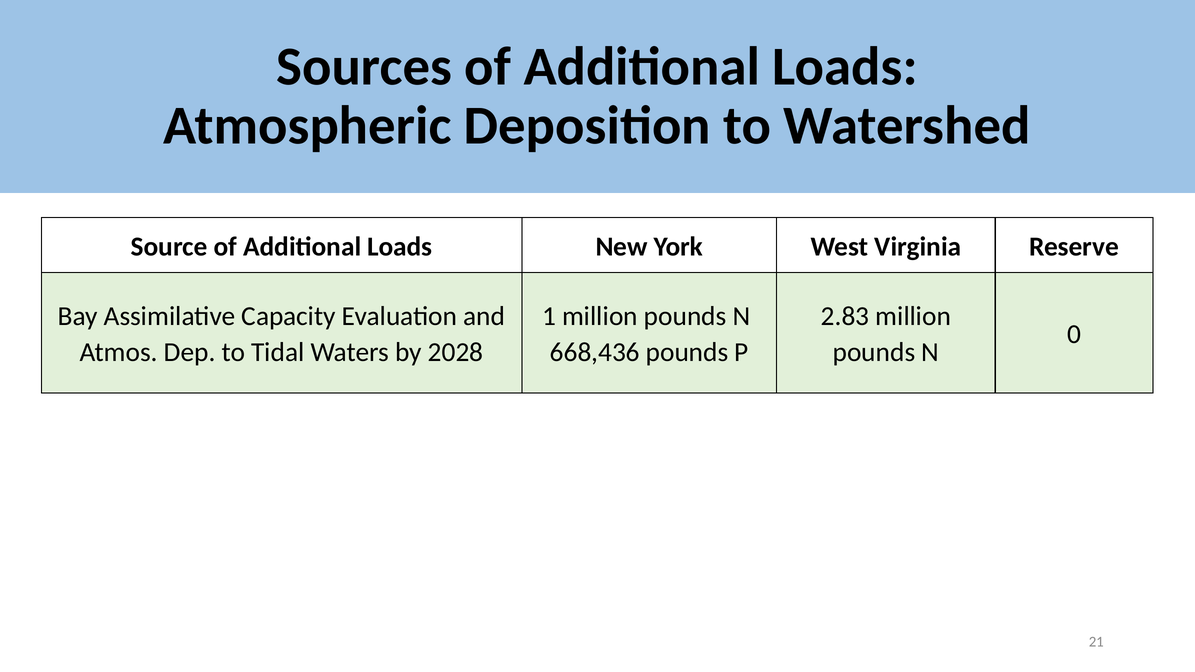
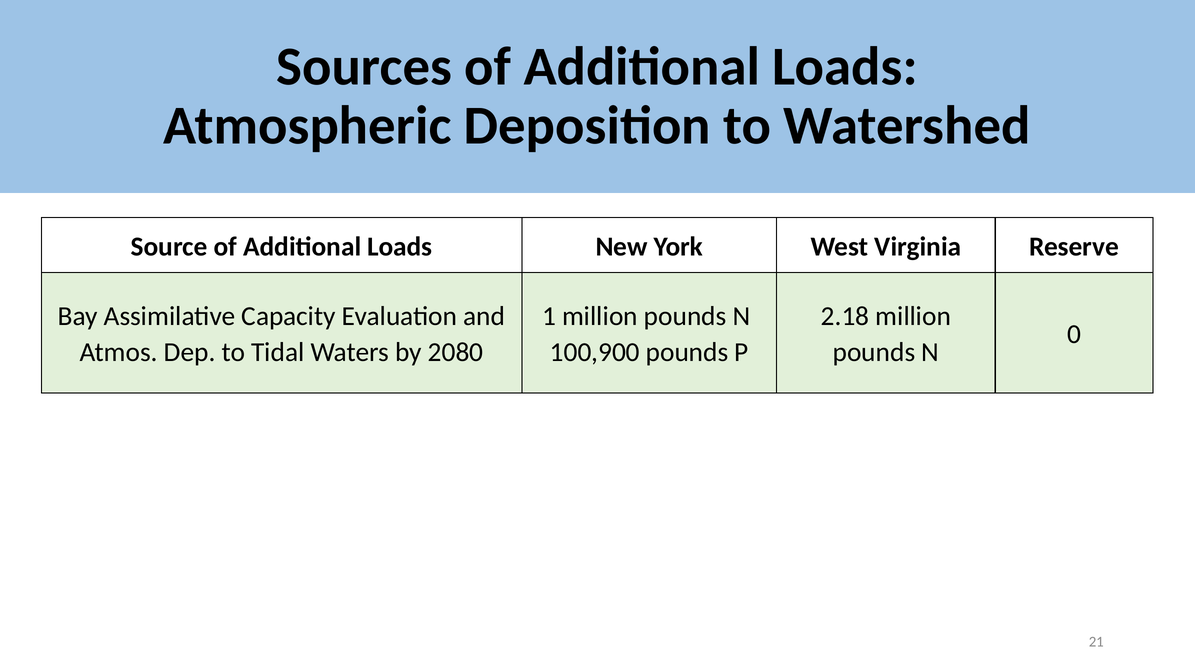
2.83: 2.83 -> 2.18
2028: 2028 -> 2080
668,436: 668,436 -> 100,900
